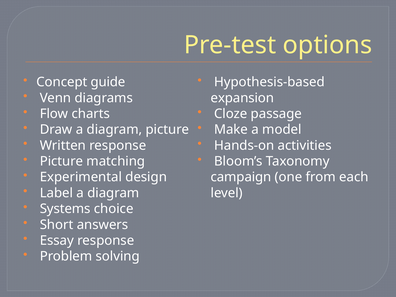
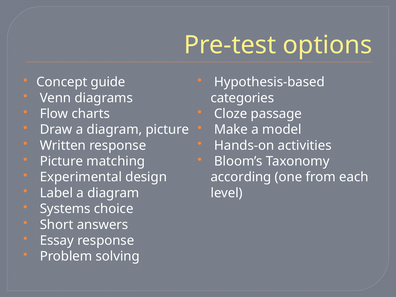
expansion: expansion -> categories
campaign: campaign -> according
